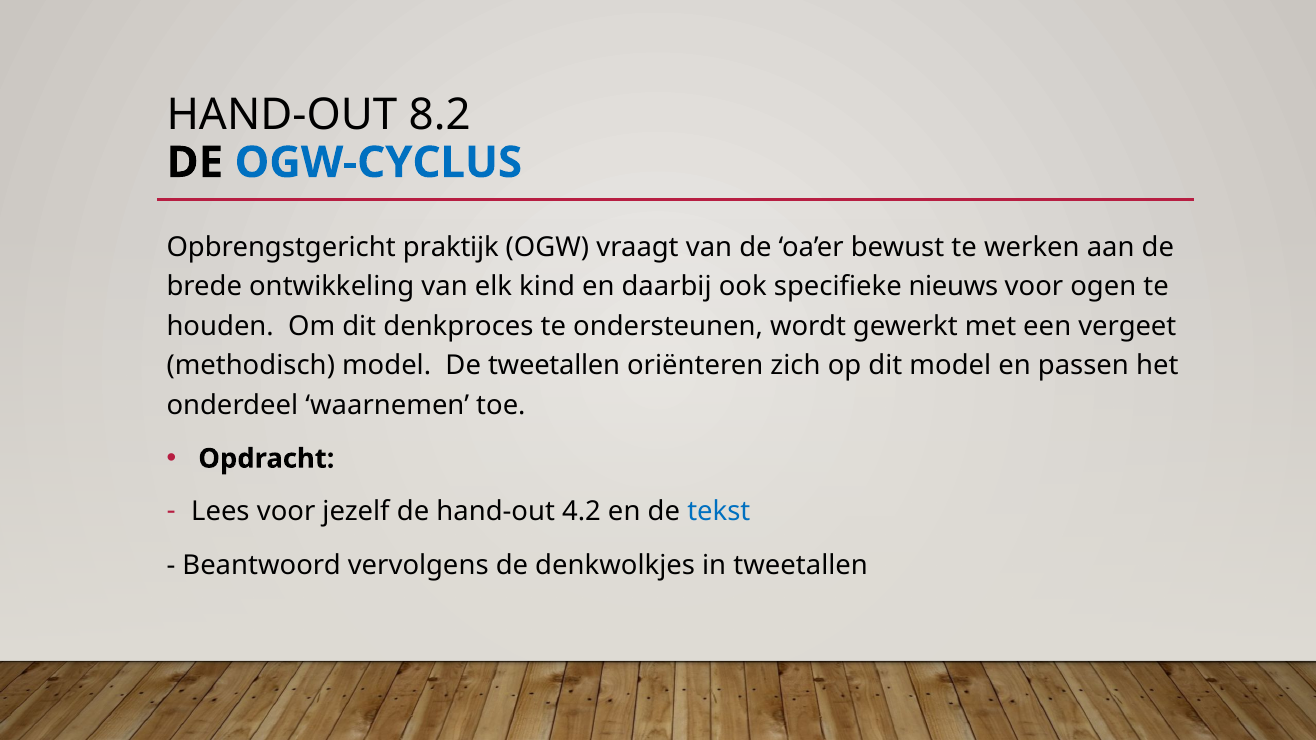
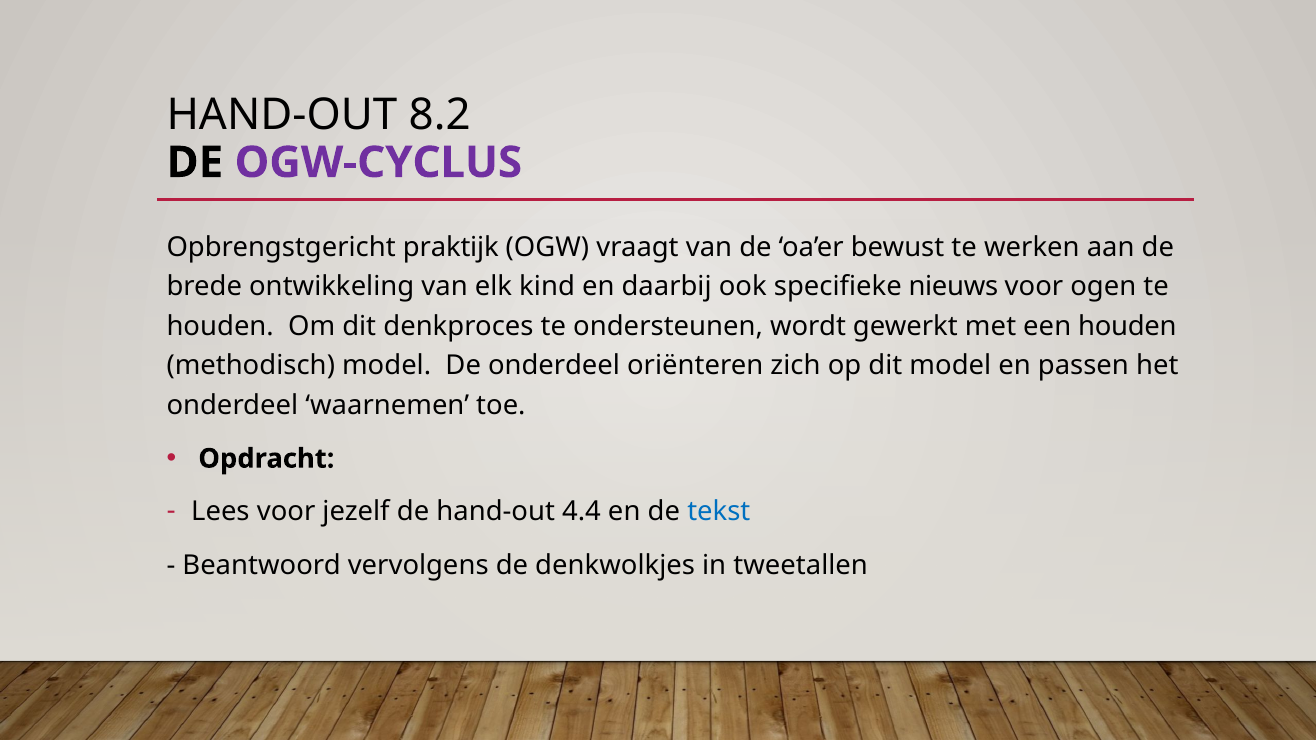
OGW-CYCLUS colour: blue -> purple
een vergeet: vergeet -> houden
De tweetallen: tweetallen -> onderdeel
4.2: 4.2 -> 4.4
